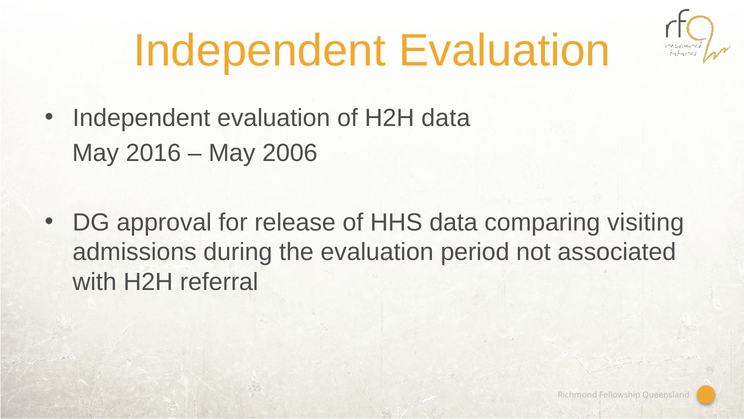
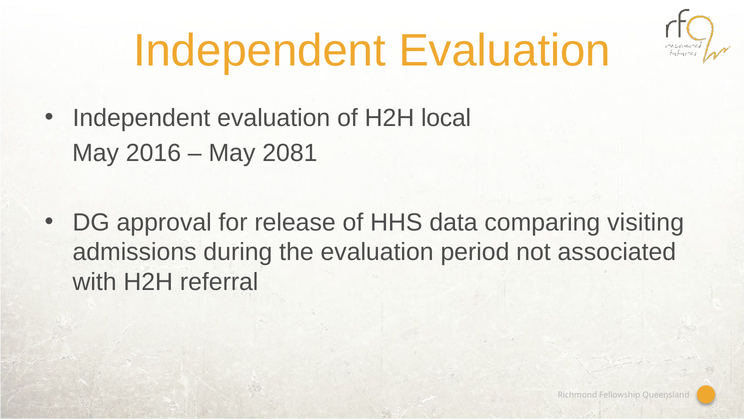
H2H data: data -> local
2006: 2006 -> 2081
